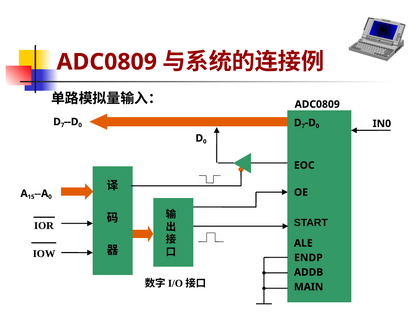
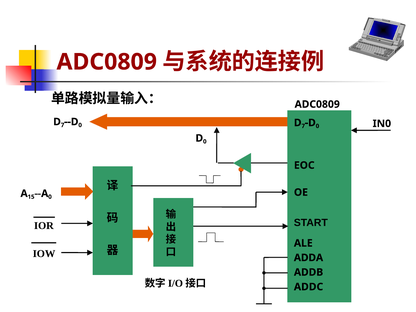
ENDP: ENDP -> ADDA
MAIN: MAIN -> ADDC
